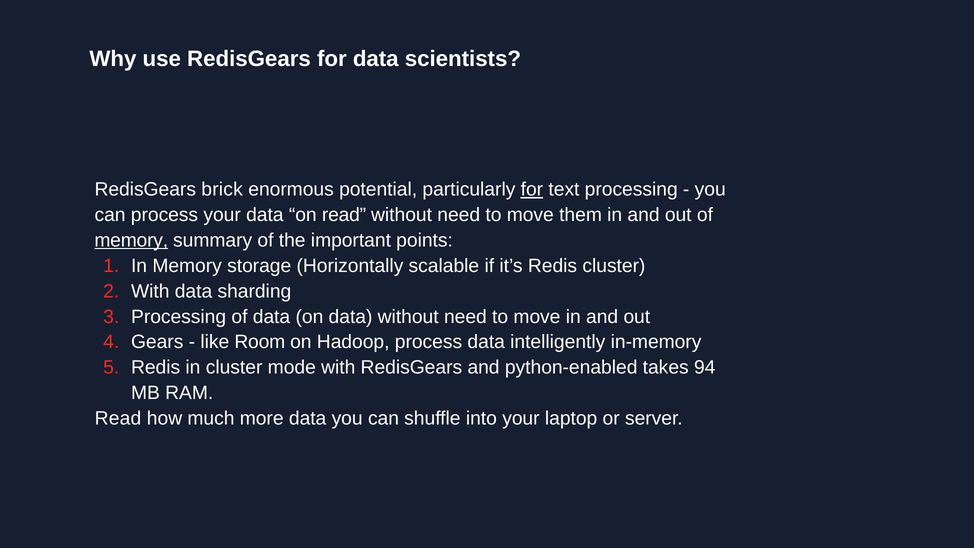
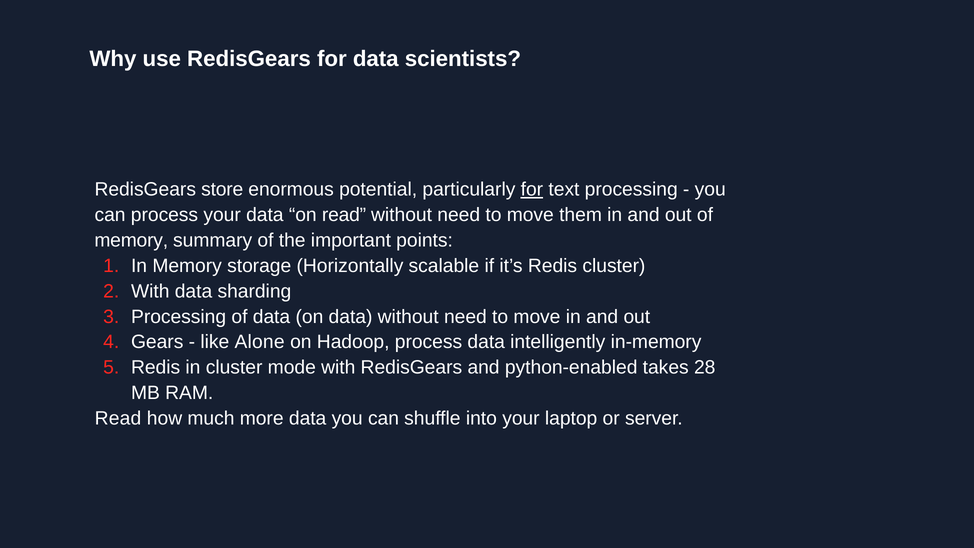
brick: brick -> store
memory at (131, 240) underline: present -> none
Room: Room -> Alone
94: 94 -> 28
